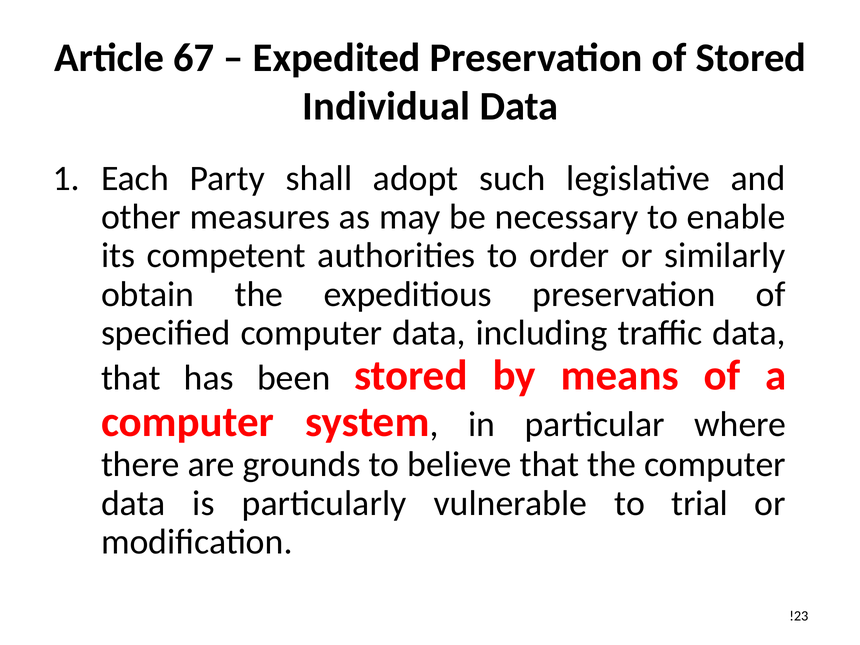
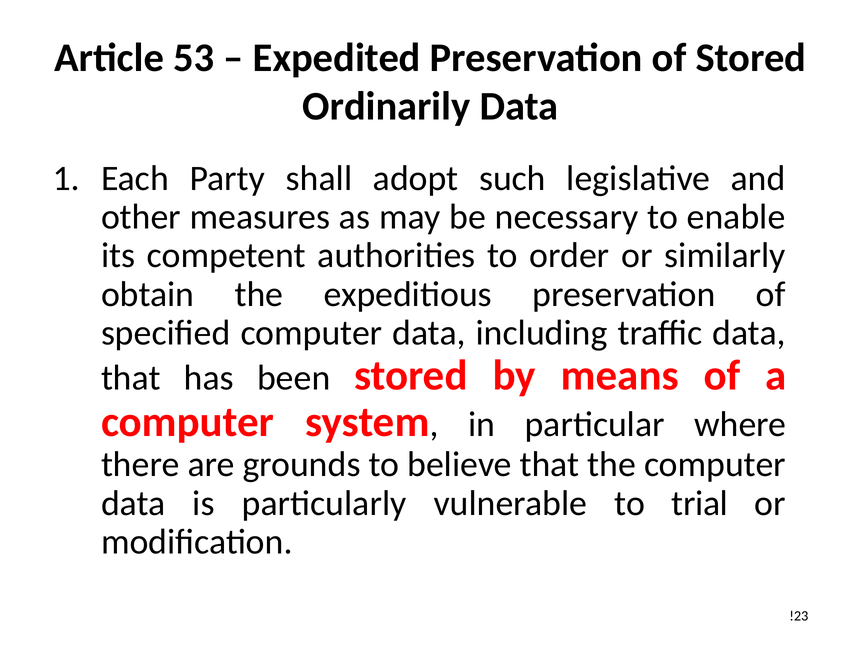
67: 67 -> 53
Individual: Individual -> Ordinarily
